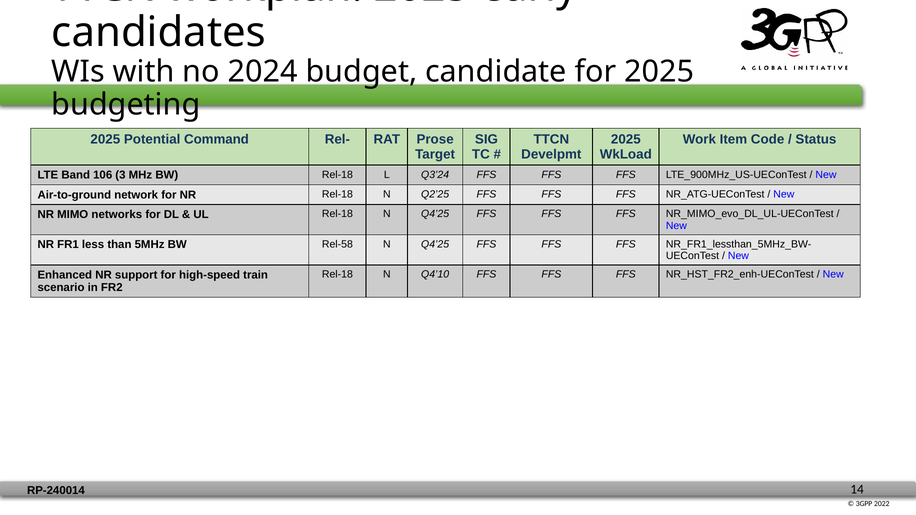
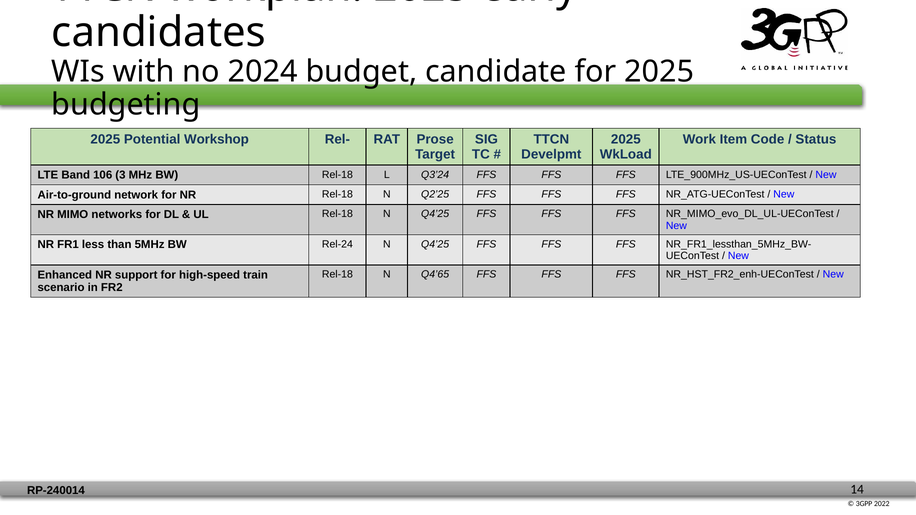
Command: Command -> Workshop
Rel-58: Rel-58 -> Rel-24
Q4’10: Q4’10 -> Q4’65
